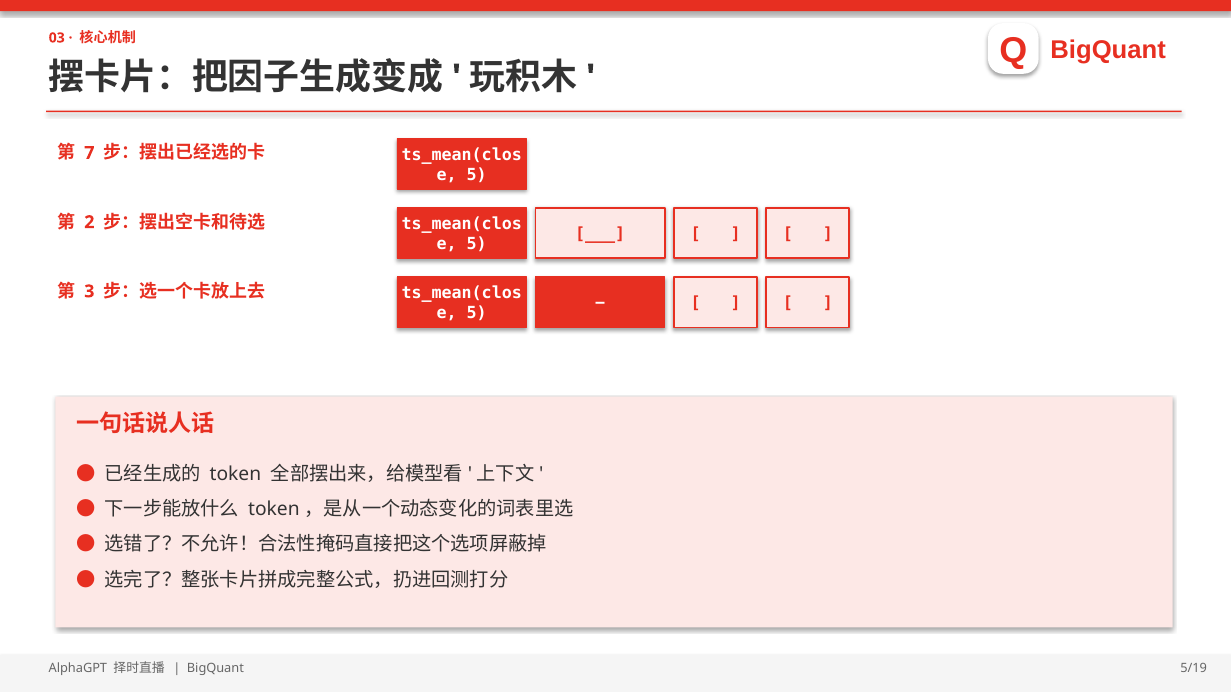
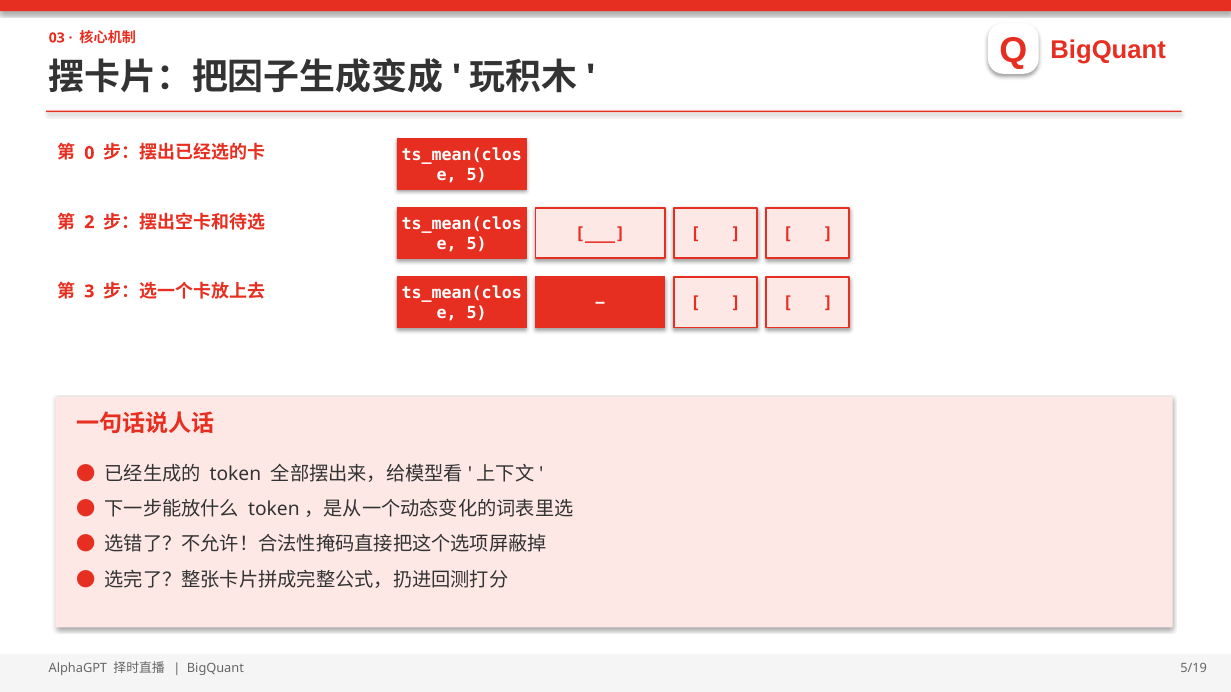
7: 7 -> 0
